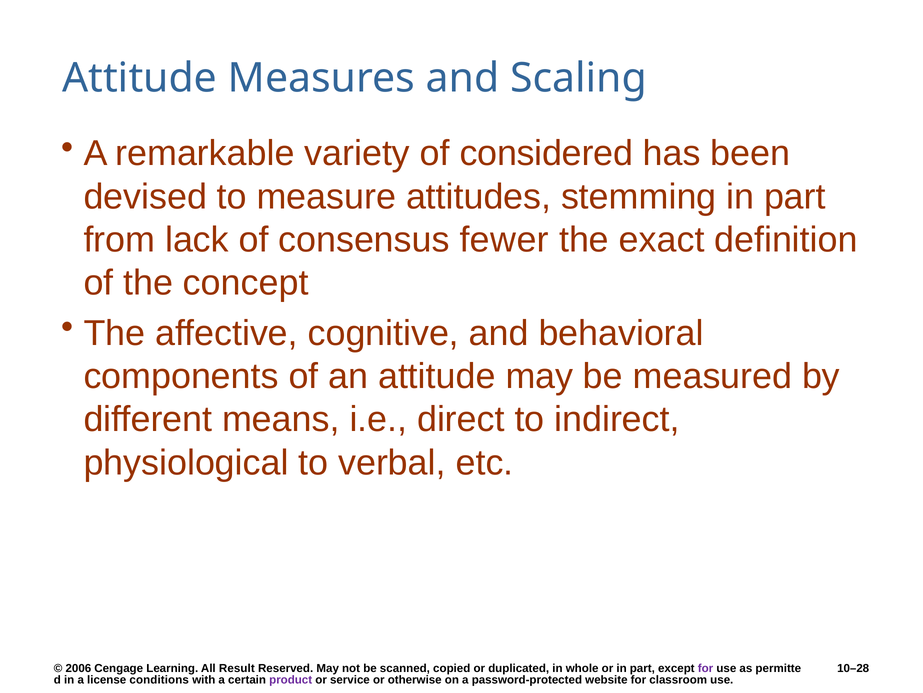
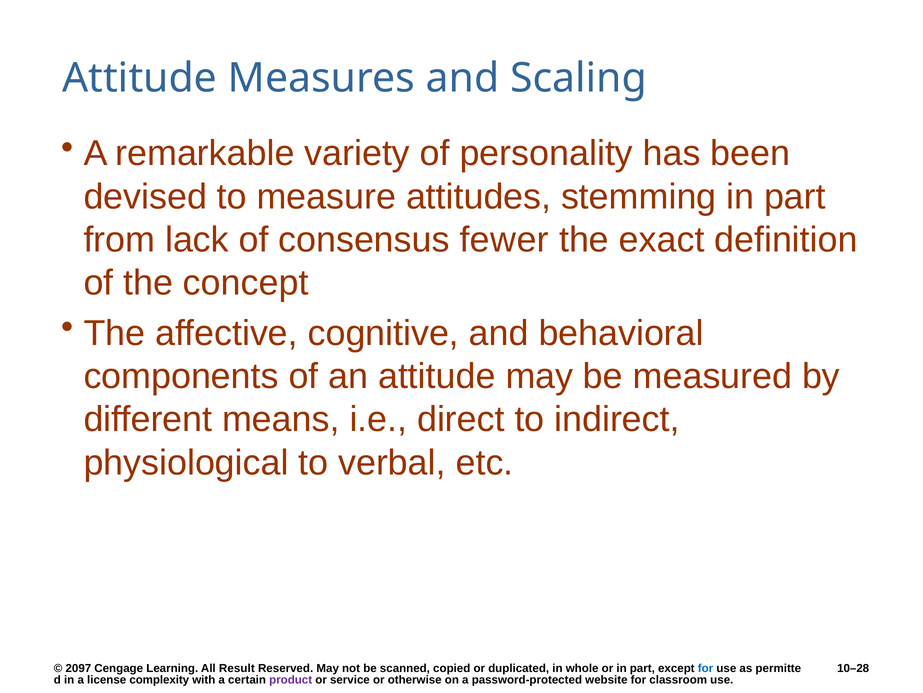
considered: considered -> personality
2006: 2006 -> 2097
for at (705, 668) colour: purple -> blue
conditions: conditions -> complexity
